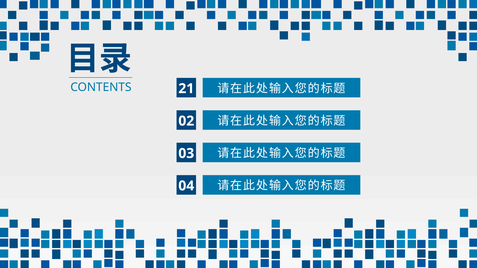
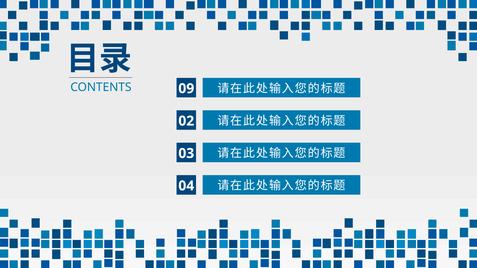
21: 21 -> 09
